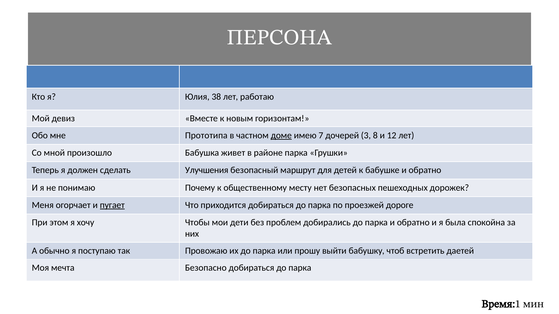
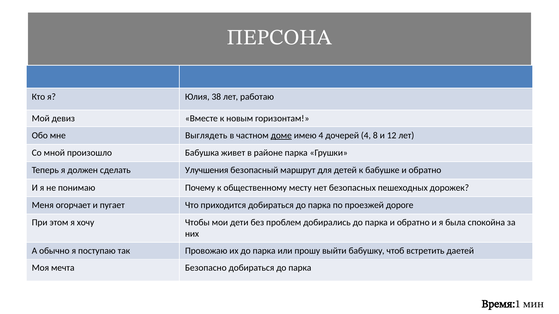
Прототипа: Прототипа -> Выглядеть
имею 7: 7 -> 4
дочерей 3: 3 -> 4
пугает underline: present -> none
